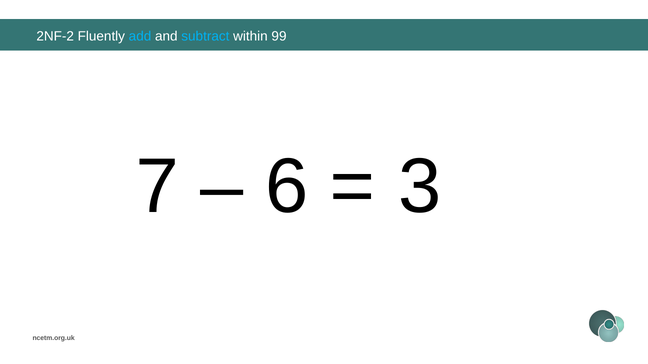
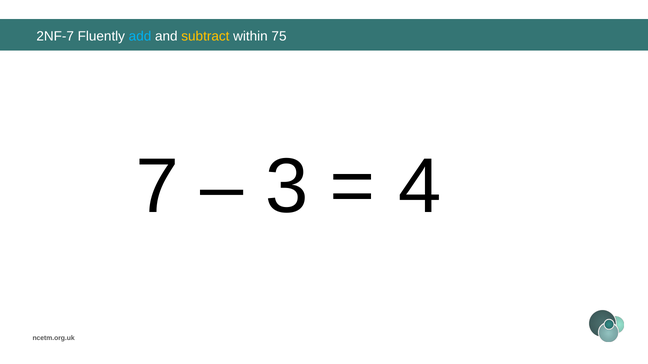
2NF-2: 2NF-2 -> 2NF-7
subtract colour: light blue -> yellow
99: 99 -> 75
6: 6 -> 3
3: 3 -> 4
